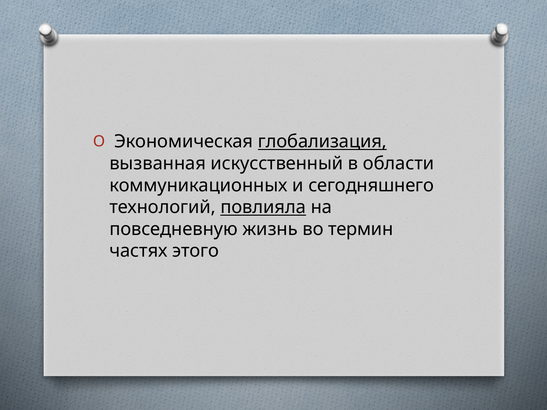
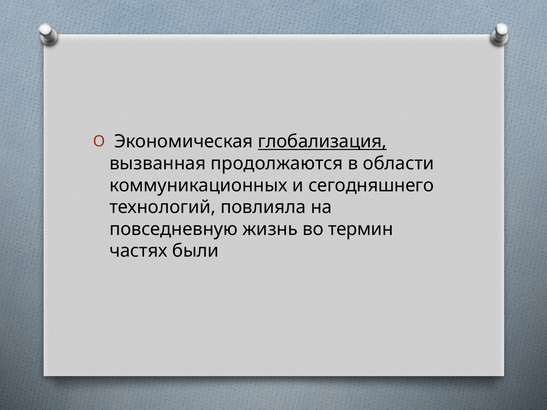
искусственный: искусственный -> продолжаются
повлияла underline: present -> none
этого: этого -> были
